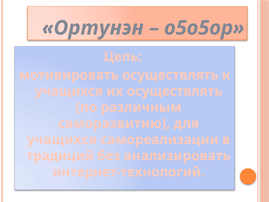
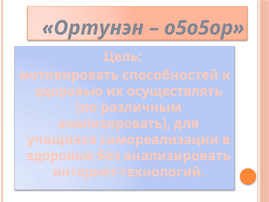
мотивировать осуществлять: осуществлять -> способностей
учащихся at (69, 91): учащихся -> здоровью
саморазвитию at (114, 123): саморазвитию -> анализировать
традиций at (60, 156): традиций -> здоровью
